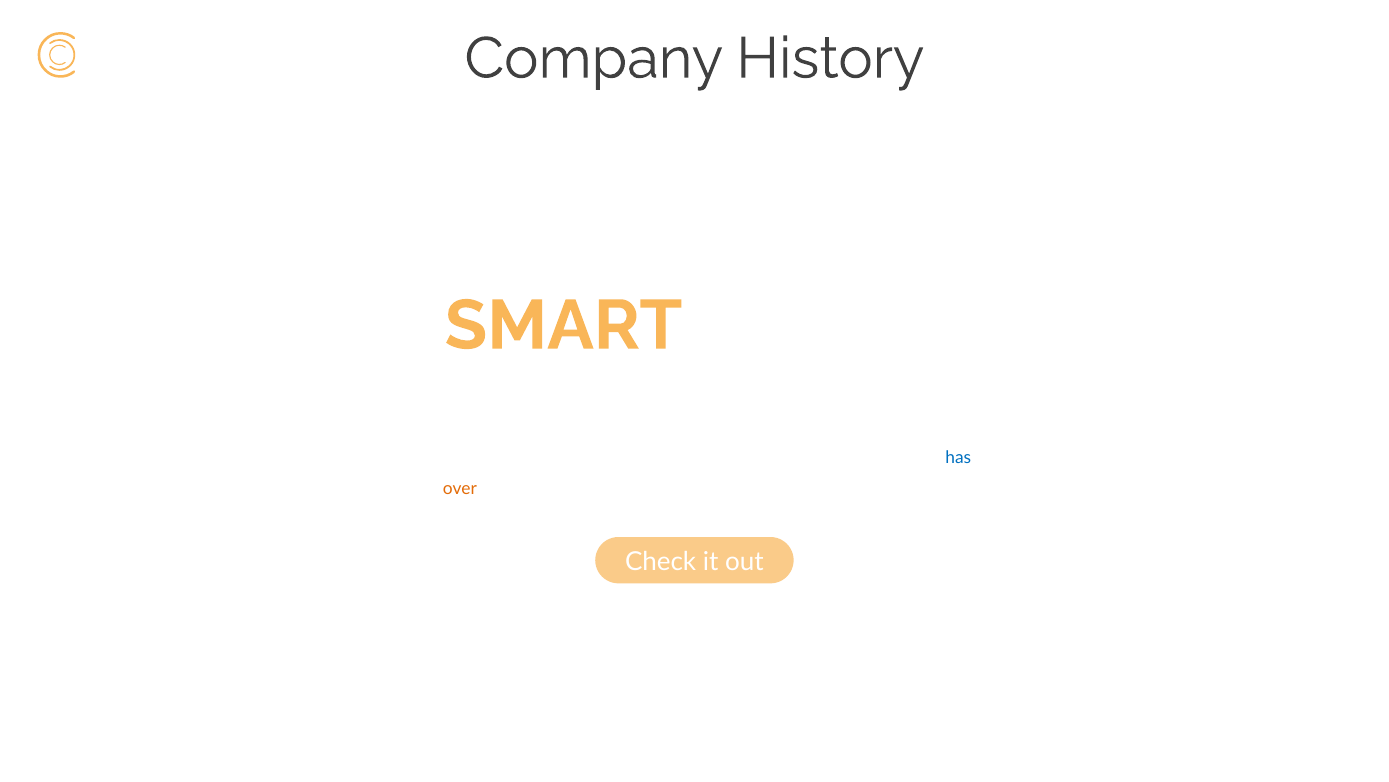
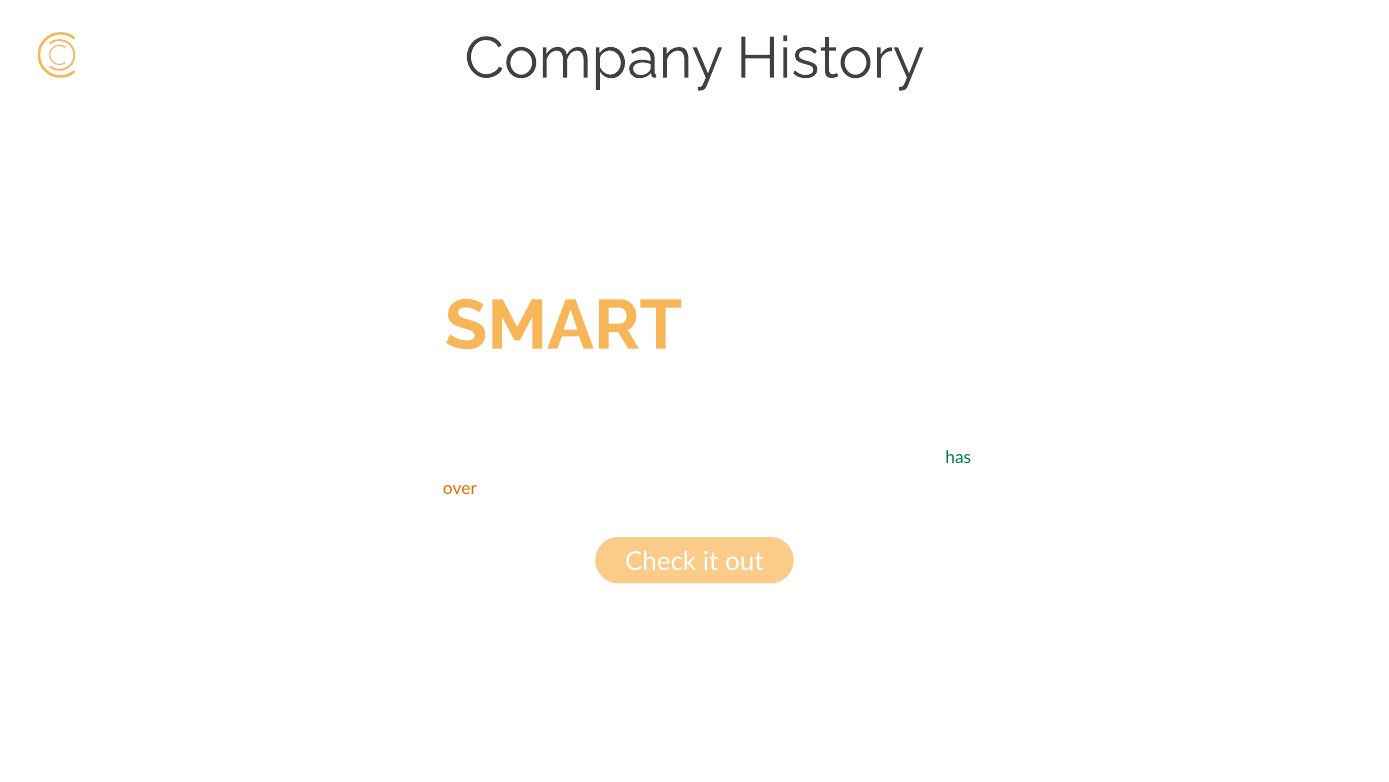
has colour: blue -> green
